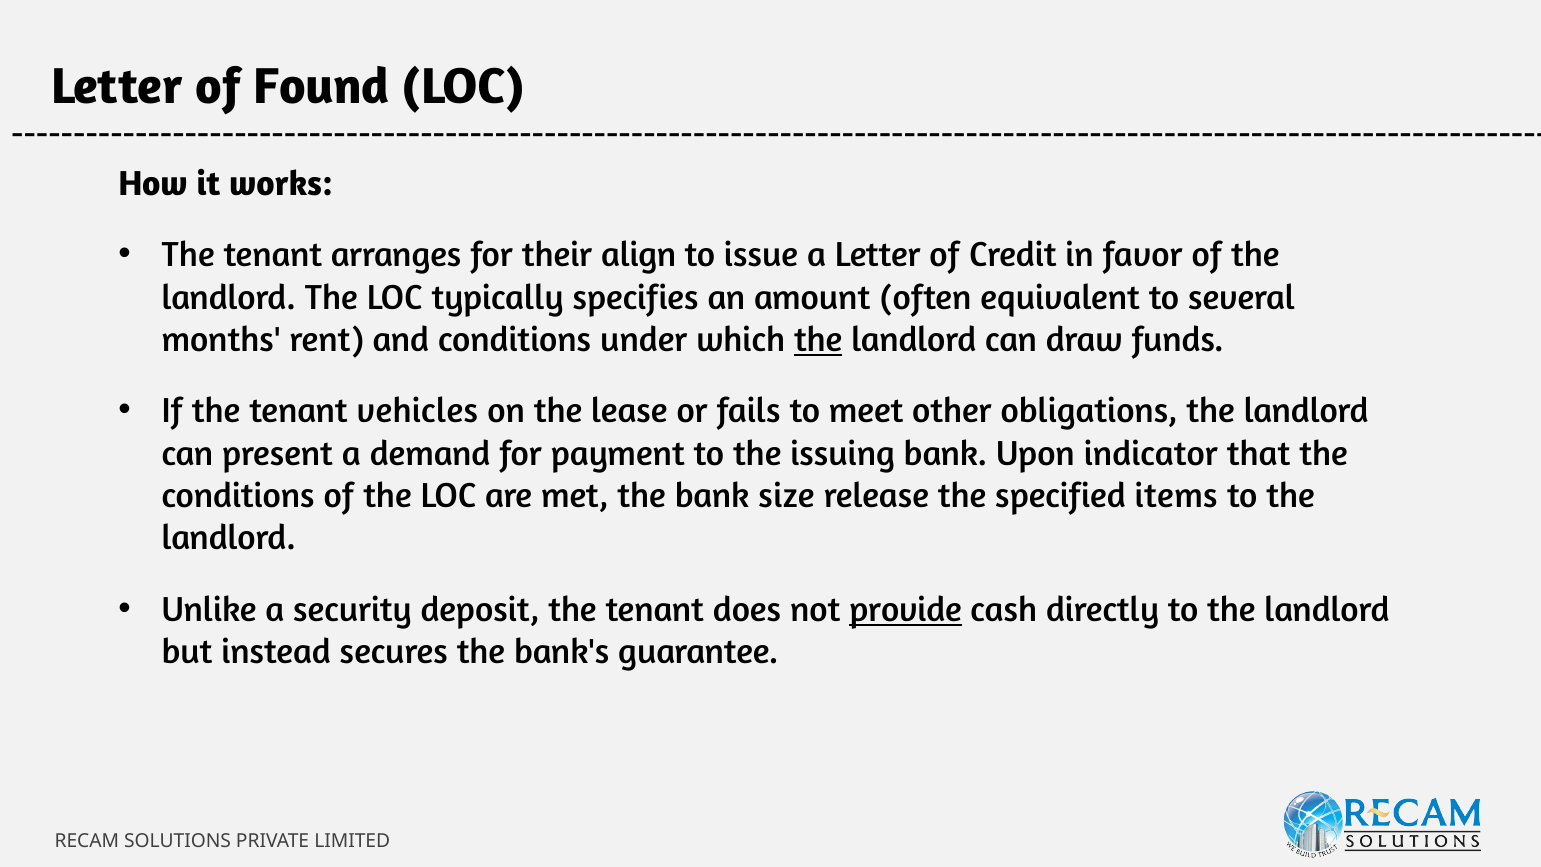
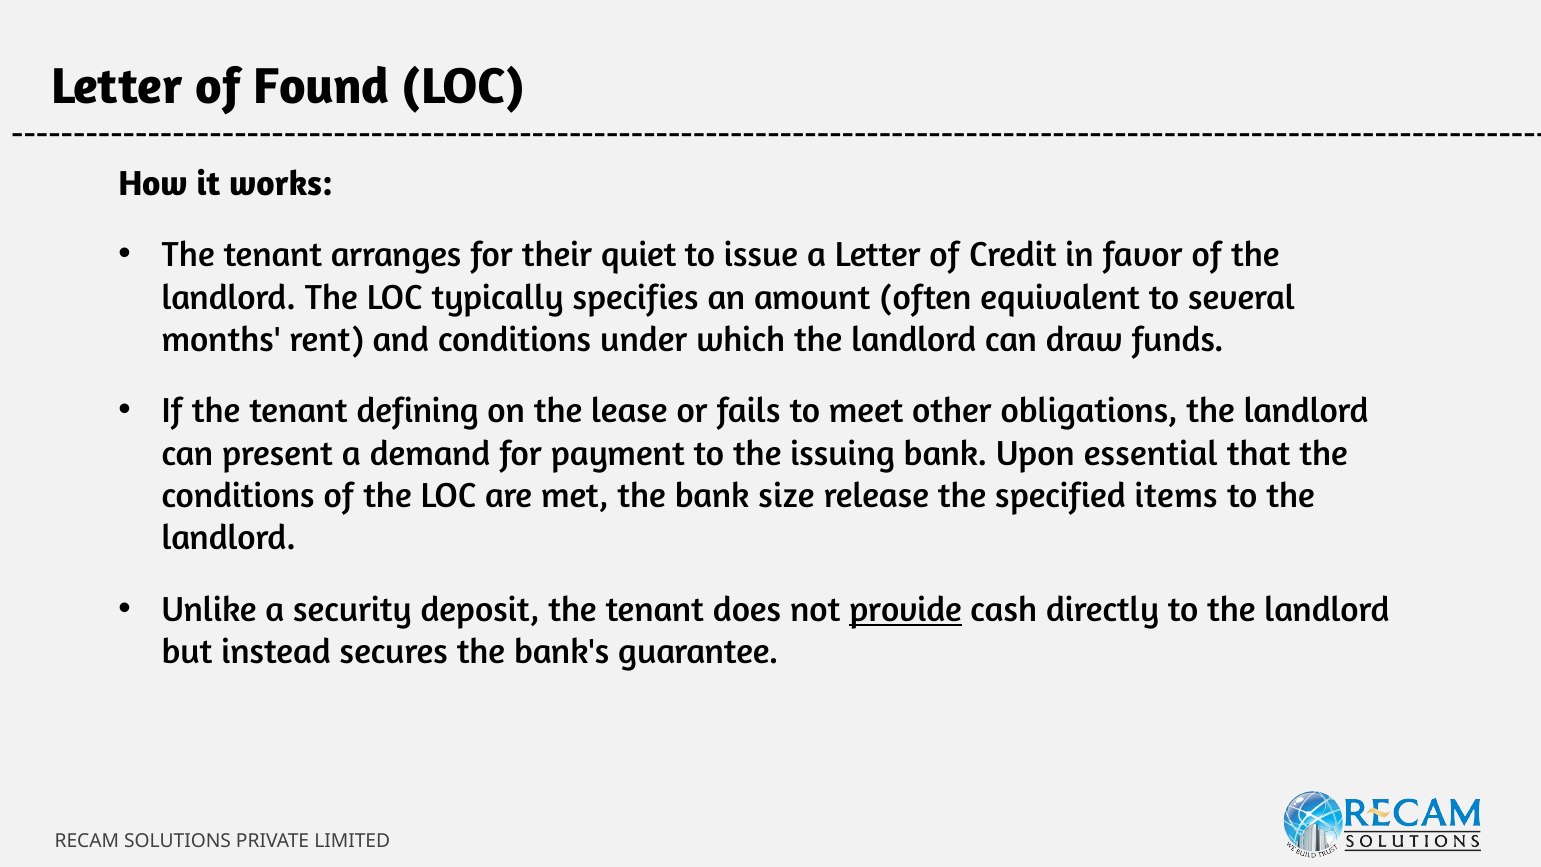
align: align -> quiet
the at (818, 340) underline: present -> none
vehicles: vehicles -> defining
indicator: indicator -> essential
